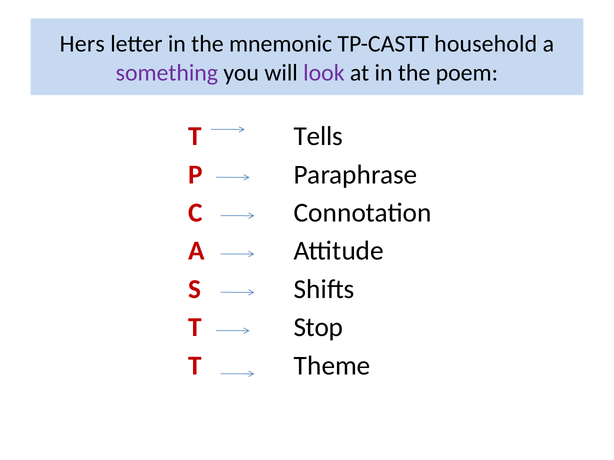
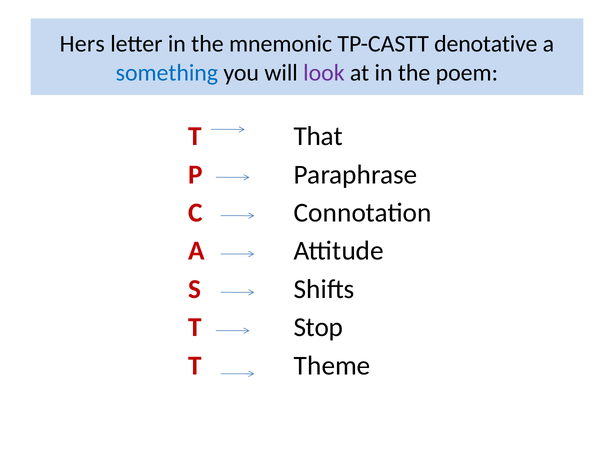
household: household -> denotative
something colour: purple -> blue
Tells: Tells -> That
